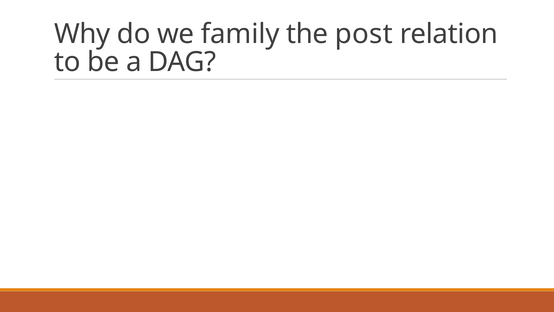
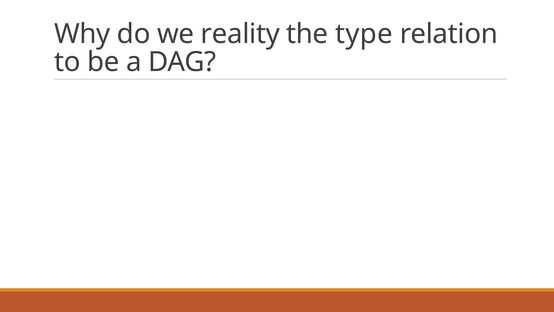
family: family -> reality
post: post -> type
